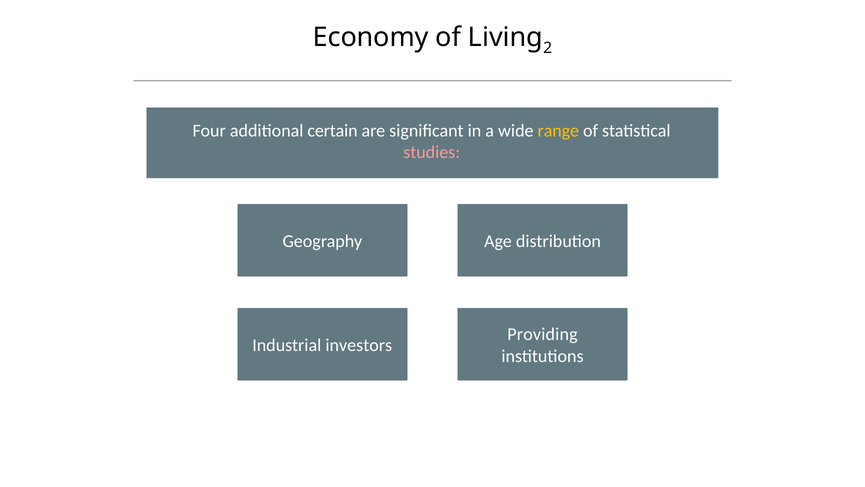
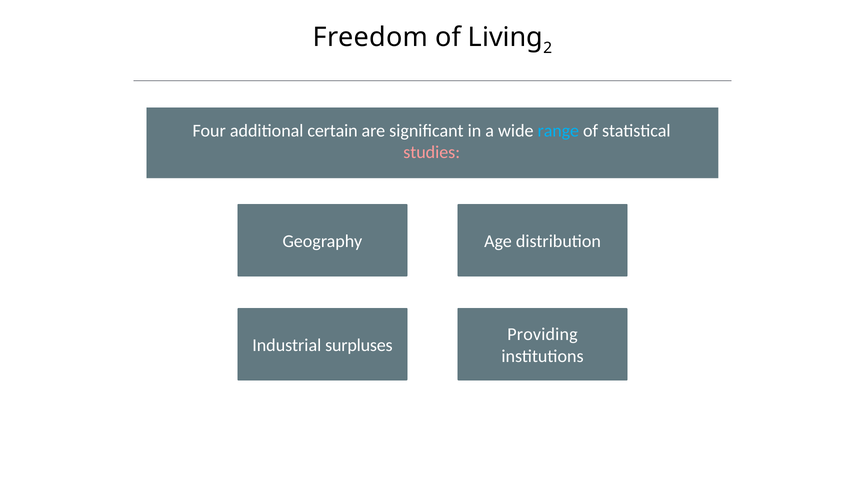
Economy: Economy -> Freedom
range colour: yellow -> light blue
investors: investors -> surpluses
